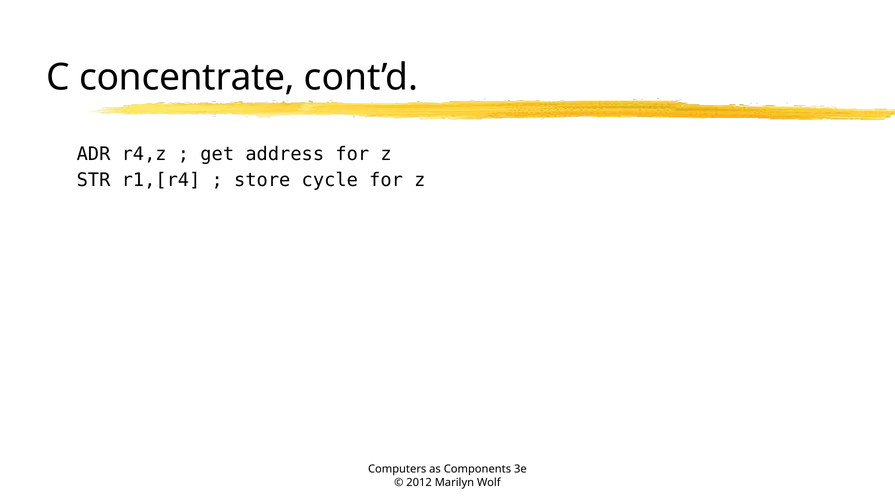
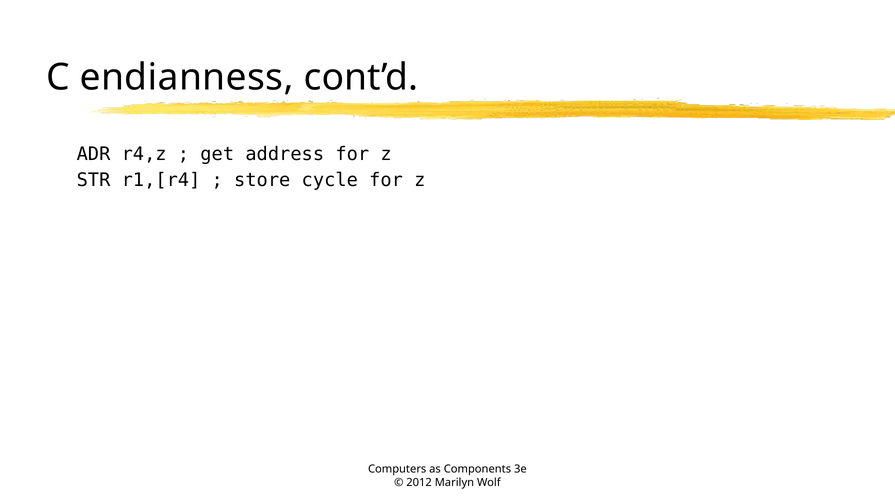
concentrate: concentrate -> endianness
